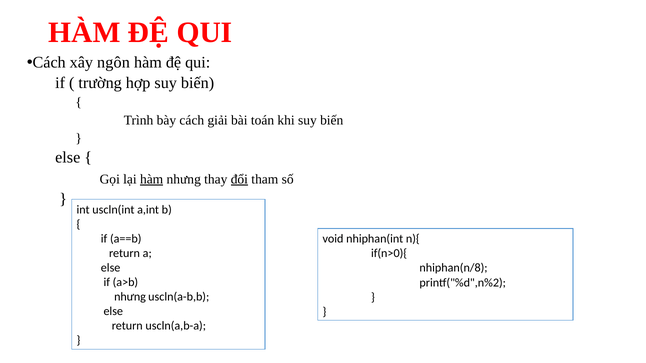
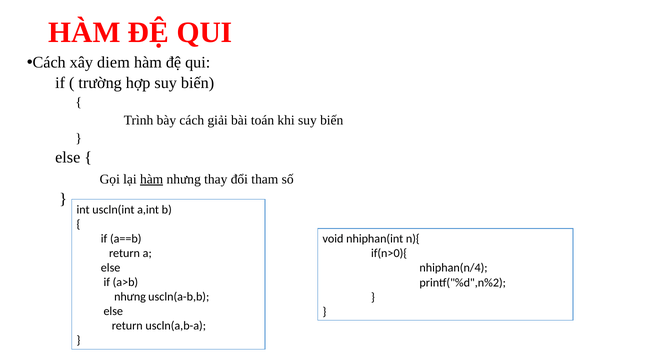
ngôn: ngôn -> diem
đổi underline: present -> none
nhiphan(n/8: nhiphan(n/8 -> nhiphan(n/4
